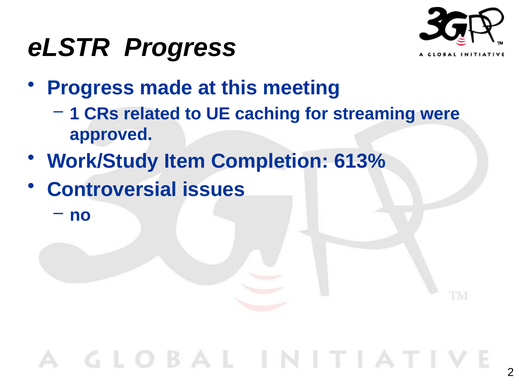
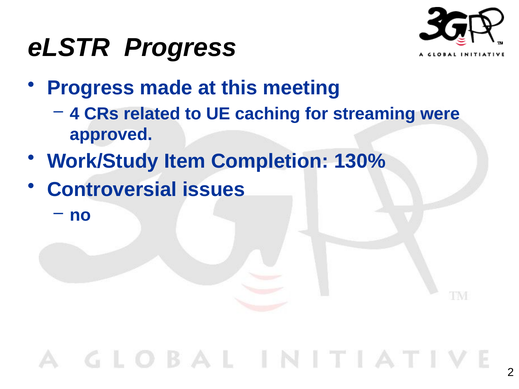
1: 1 -> 4
613%: 613% -> 130%
